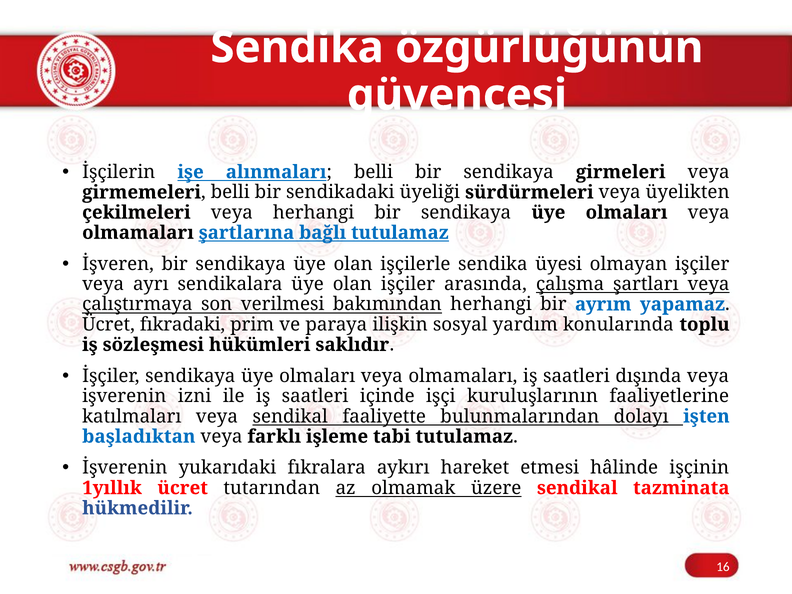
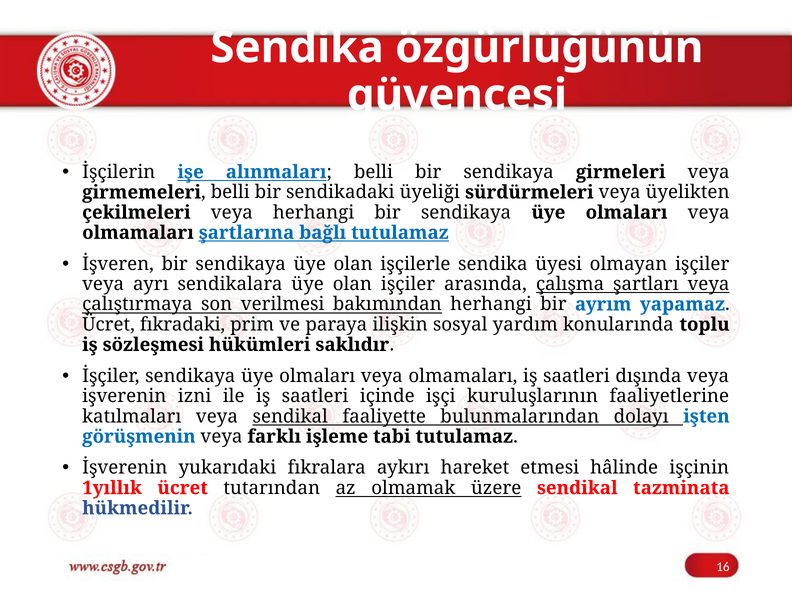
başladıktan: başladıktan -> görüşmenin
